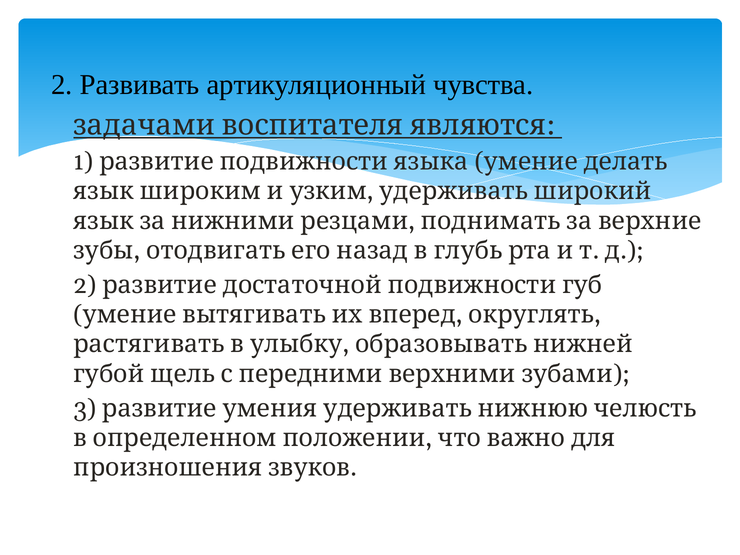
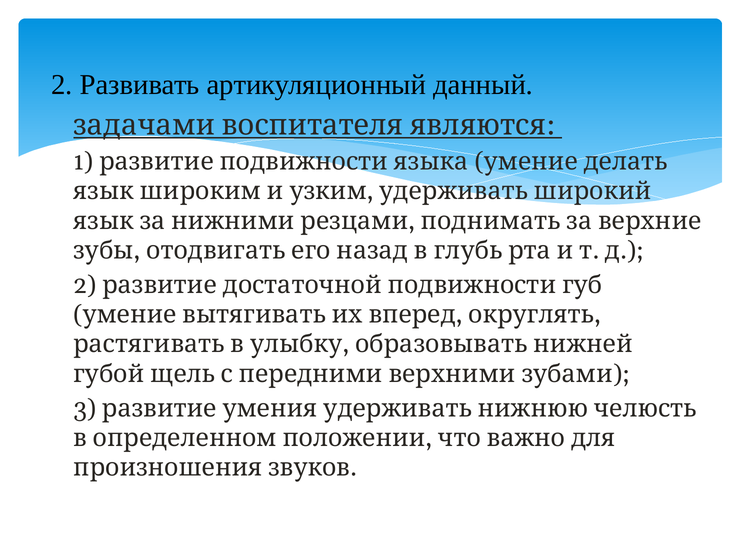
чувства: чувства -> данный
